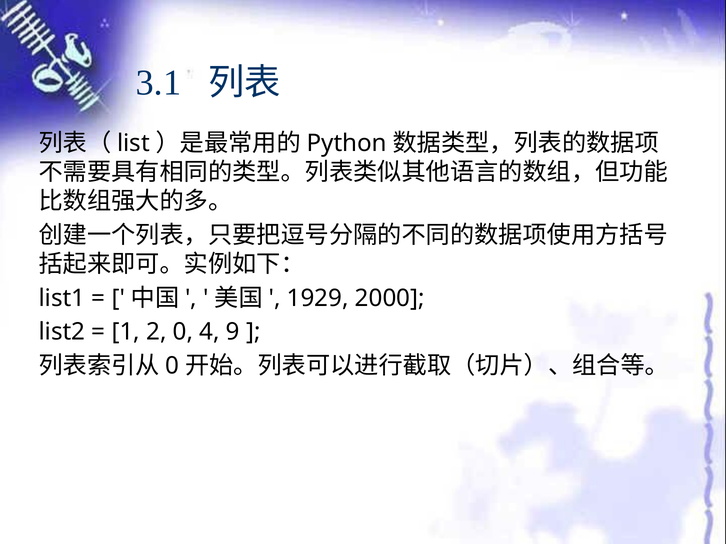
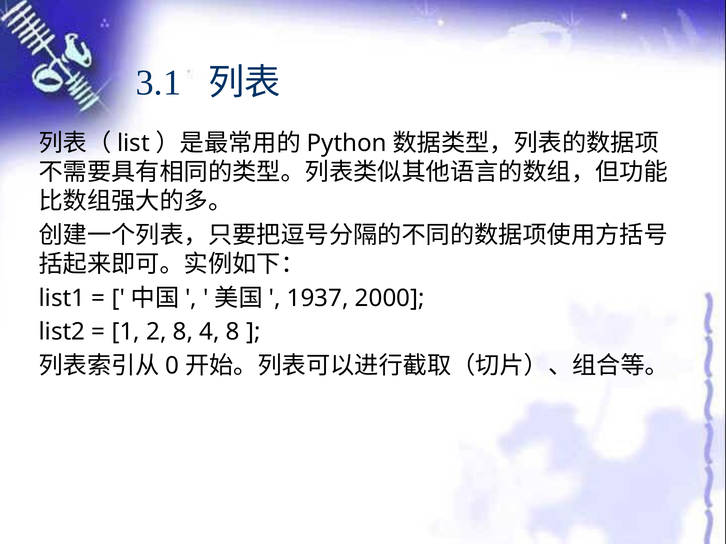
1929: 1929 -> 1937
2 0: 0 -> 8
4 9: 9 -> 8
